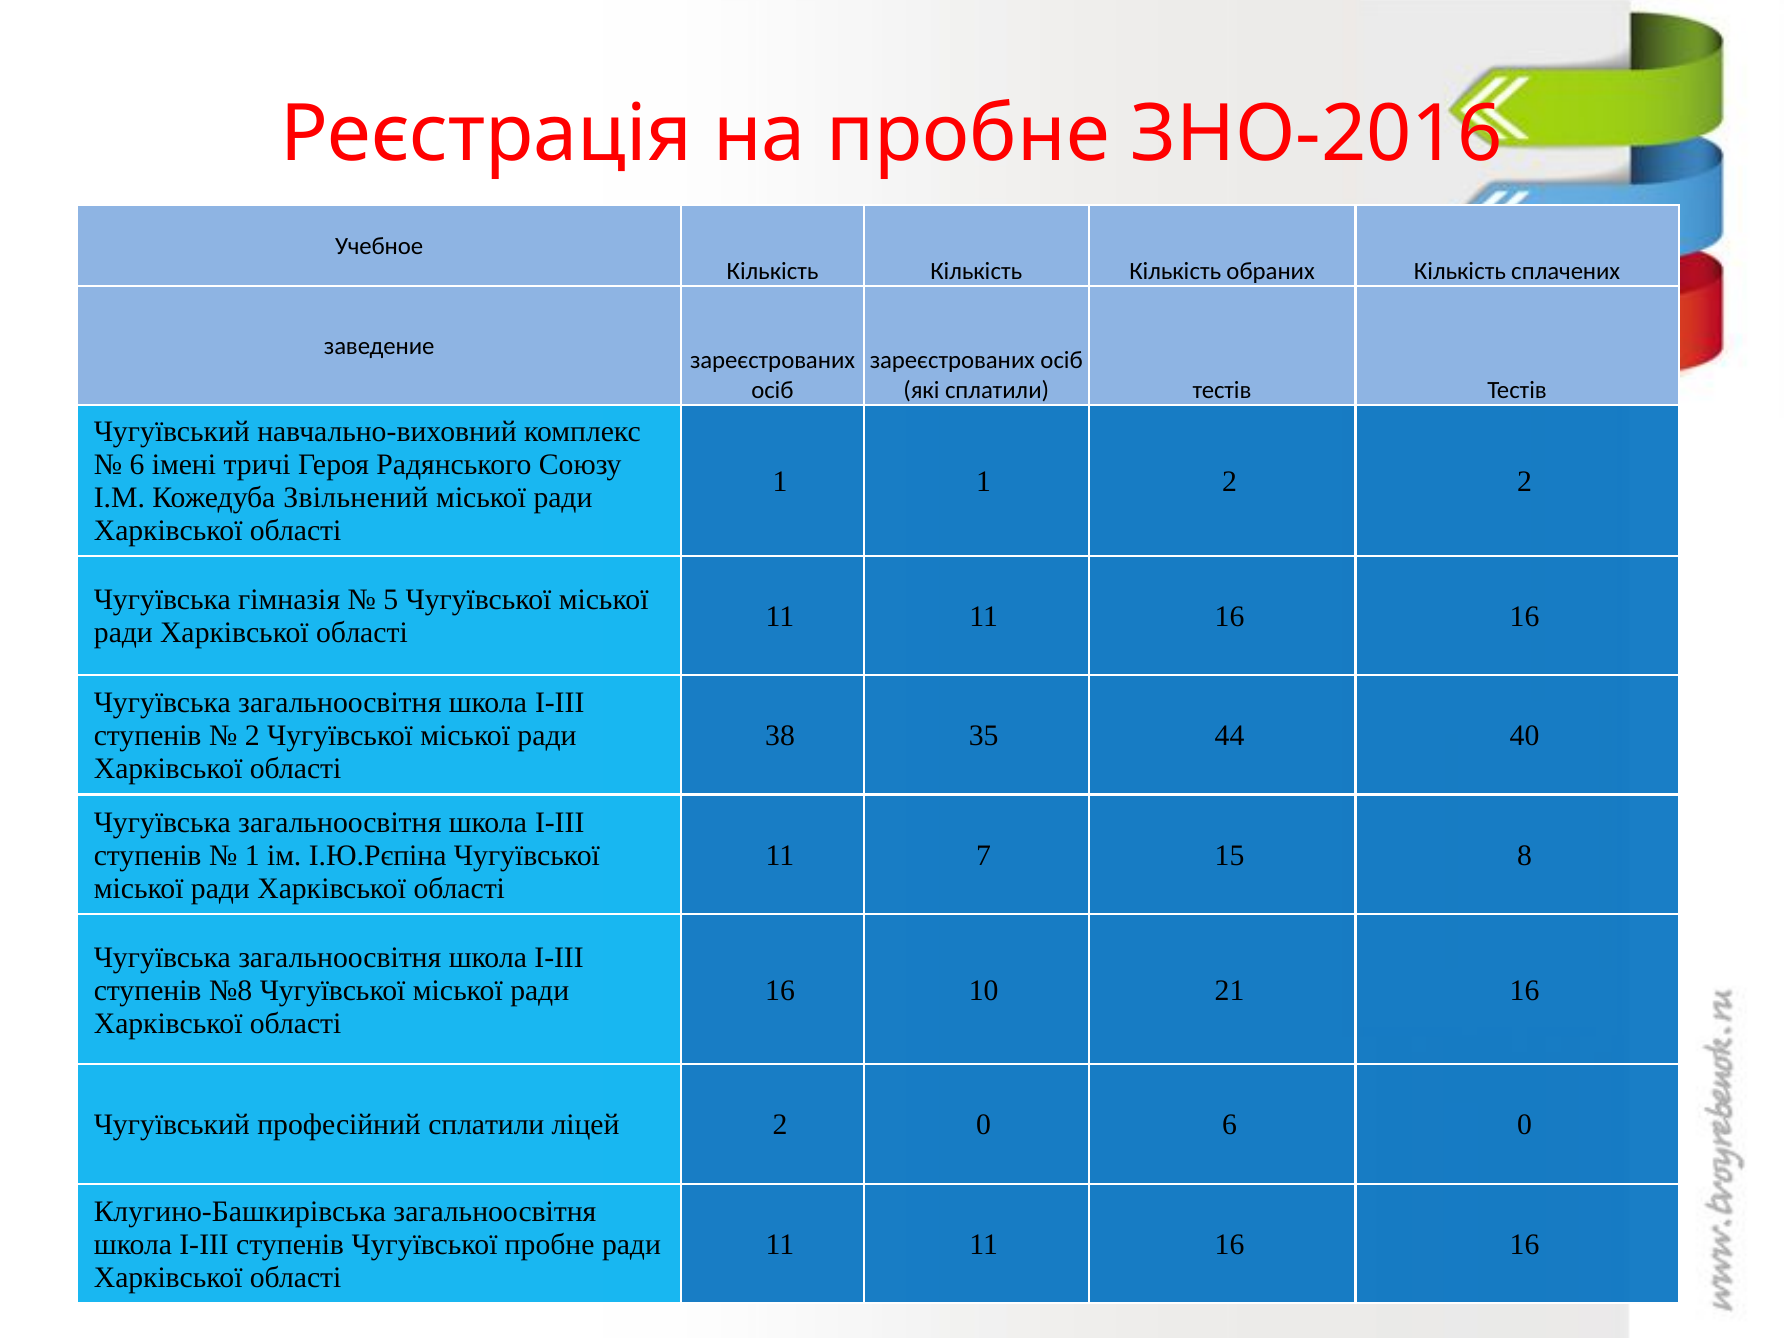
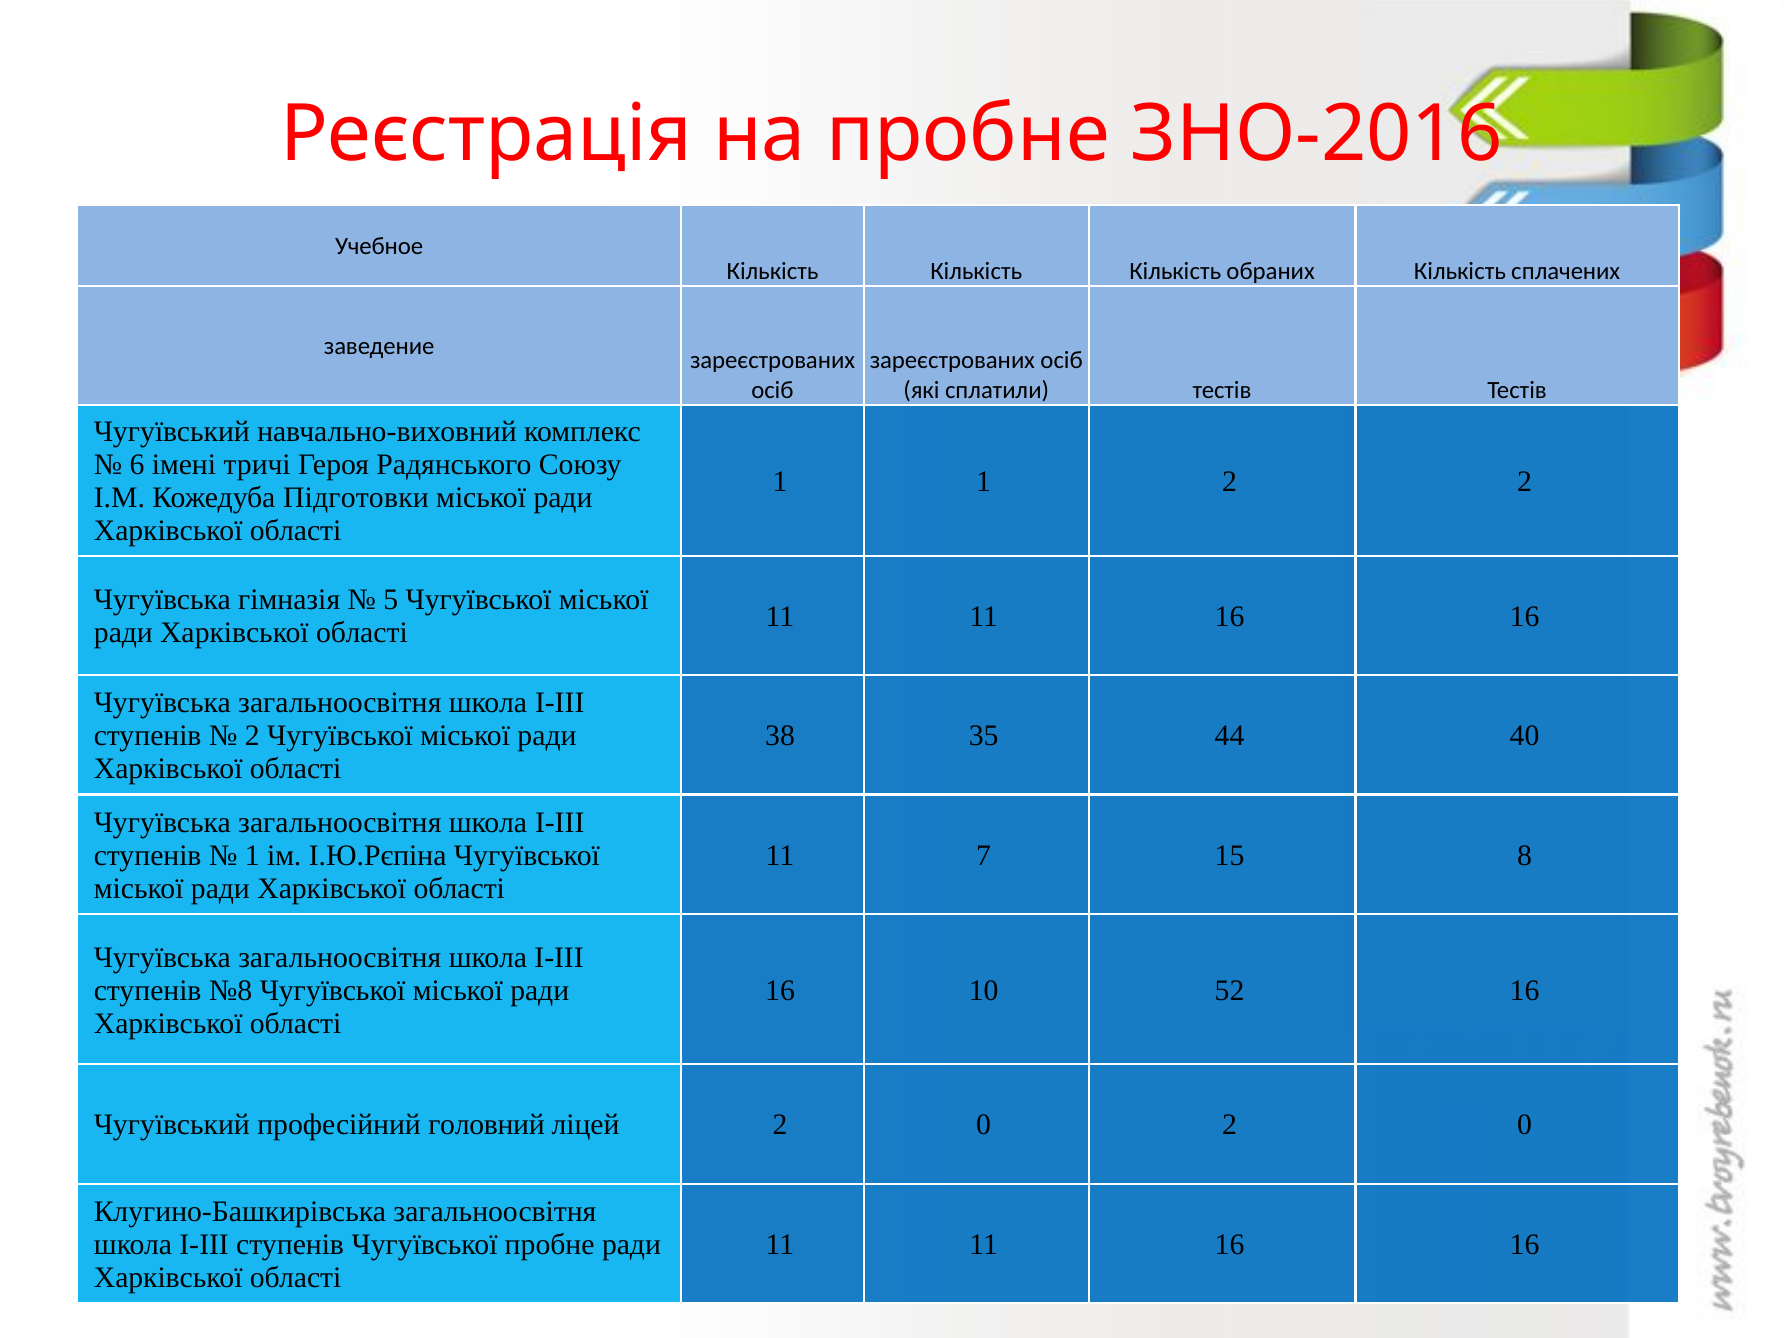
Звільнений: Звільнений -> Підготовки
21: 21 -> 52
професійний сплатили: сплатили -> головний
0 6: 6 -> 2
